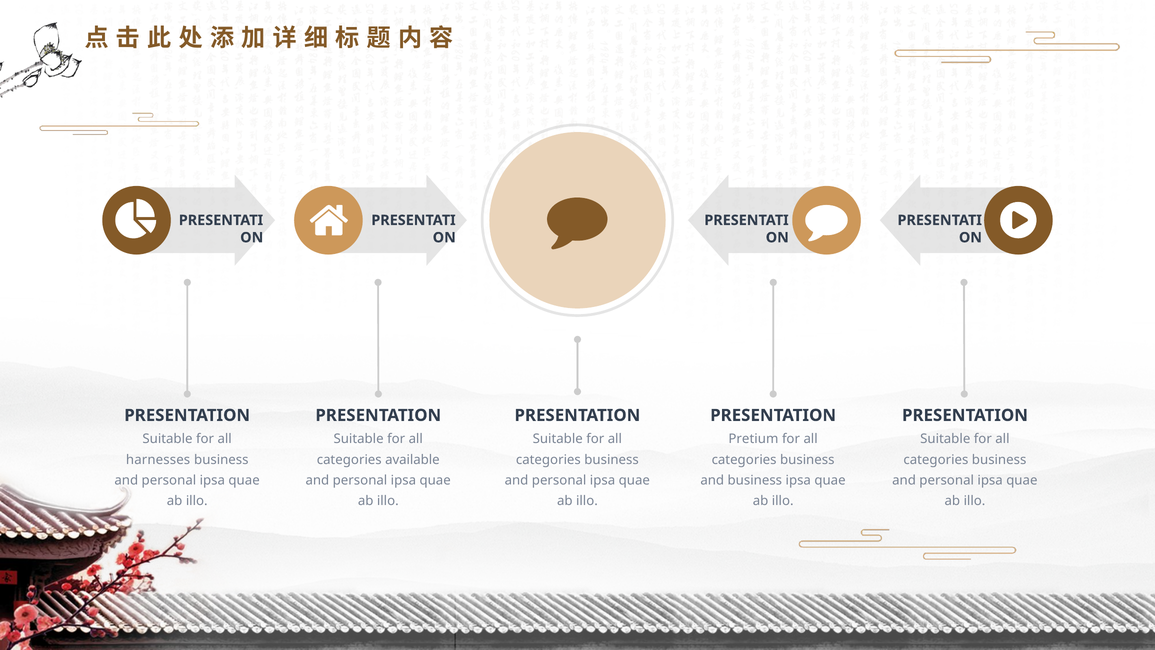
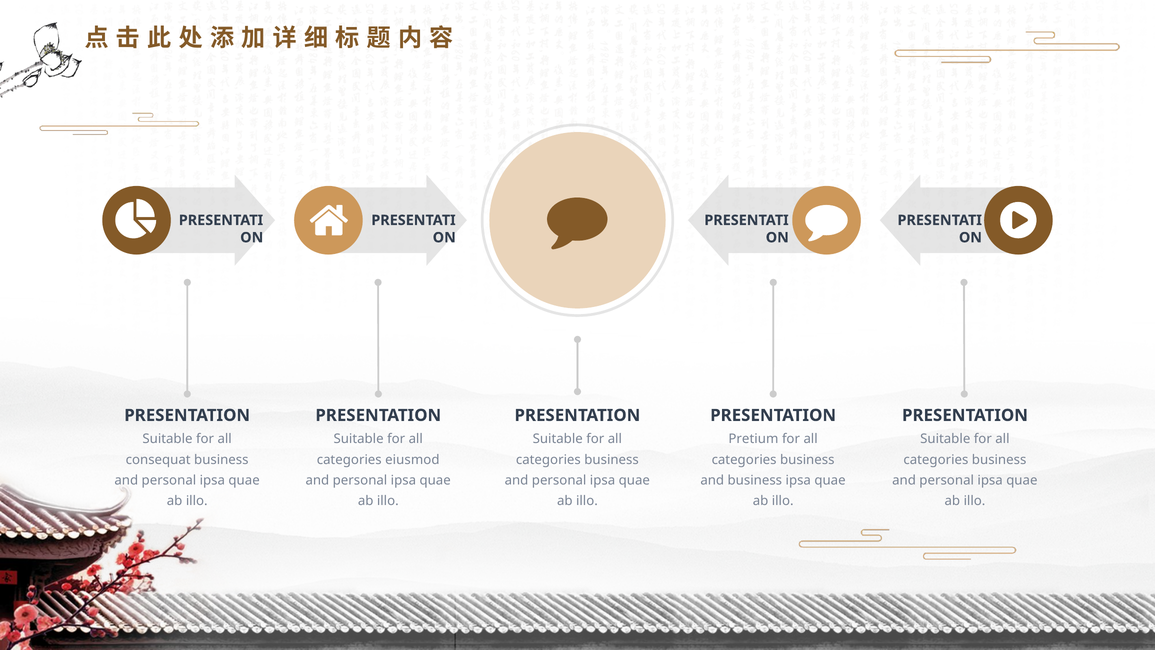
harnesses: harnesses -> consequat
available: available -> eiusmod
